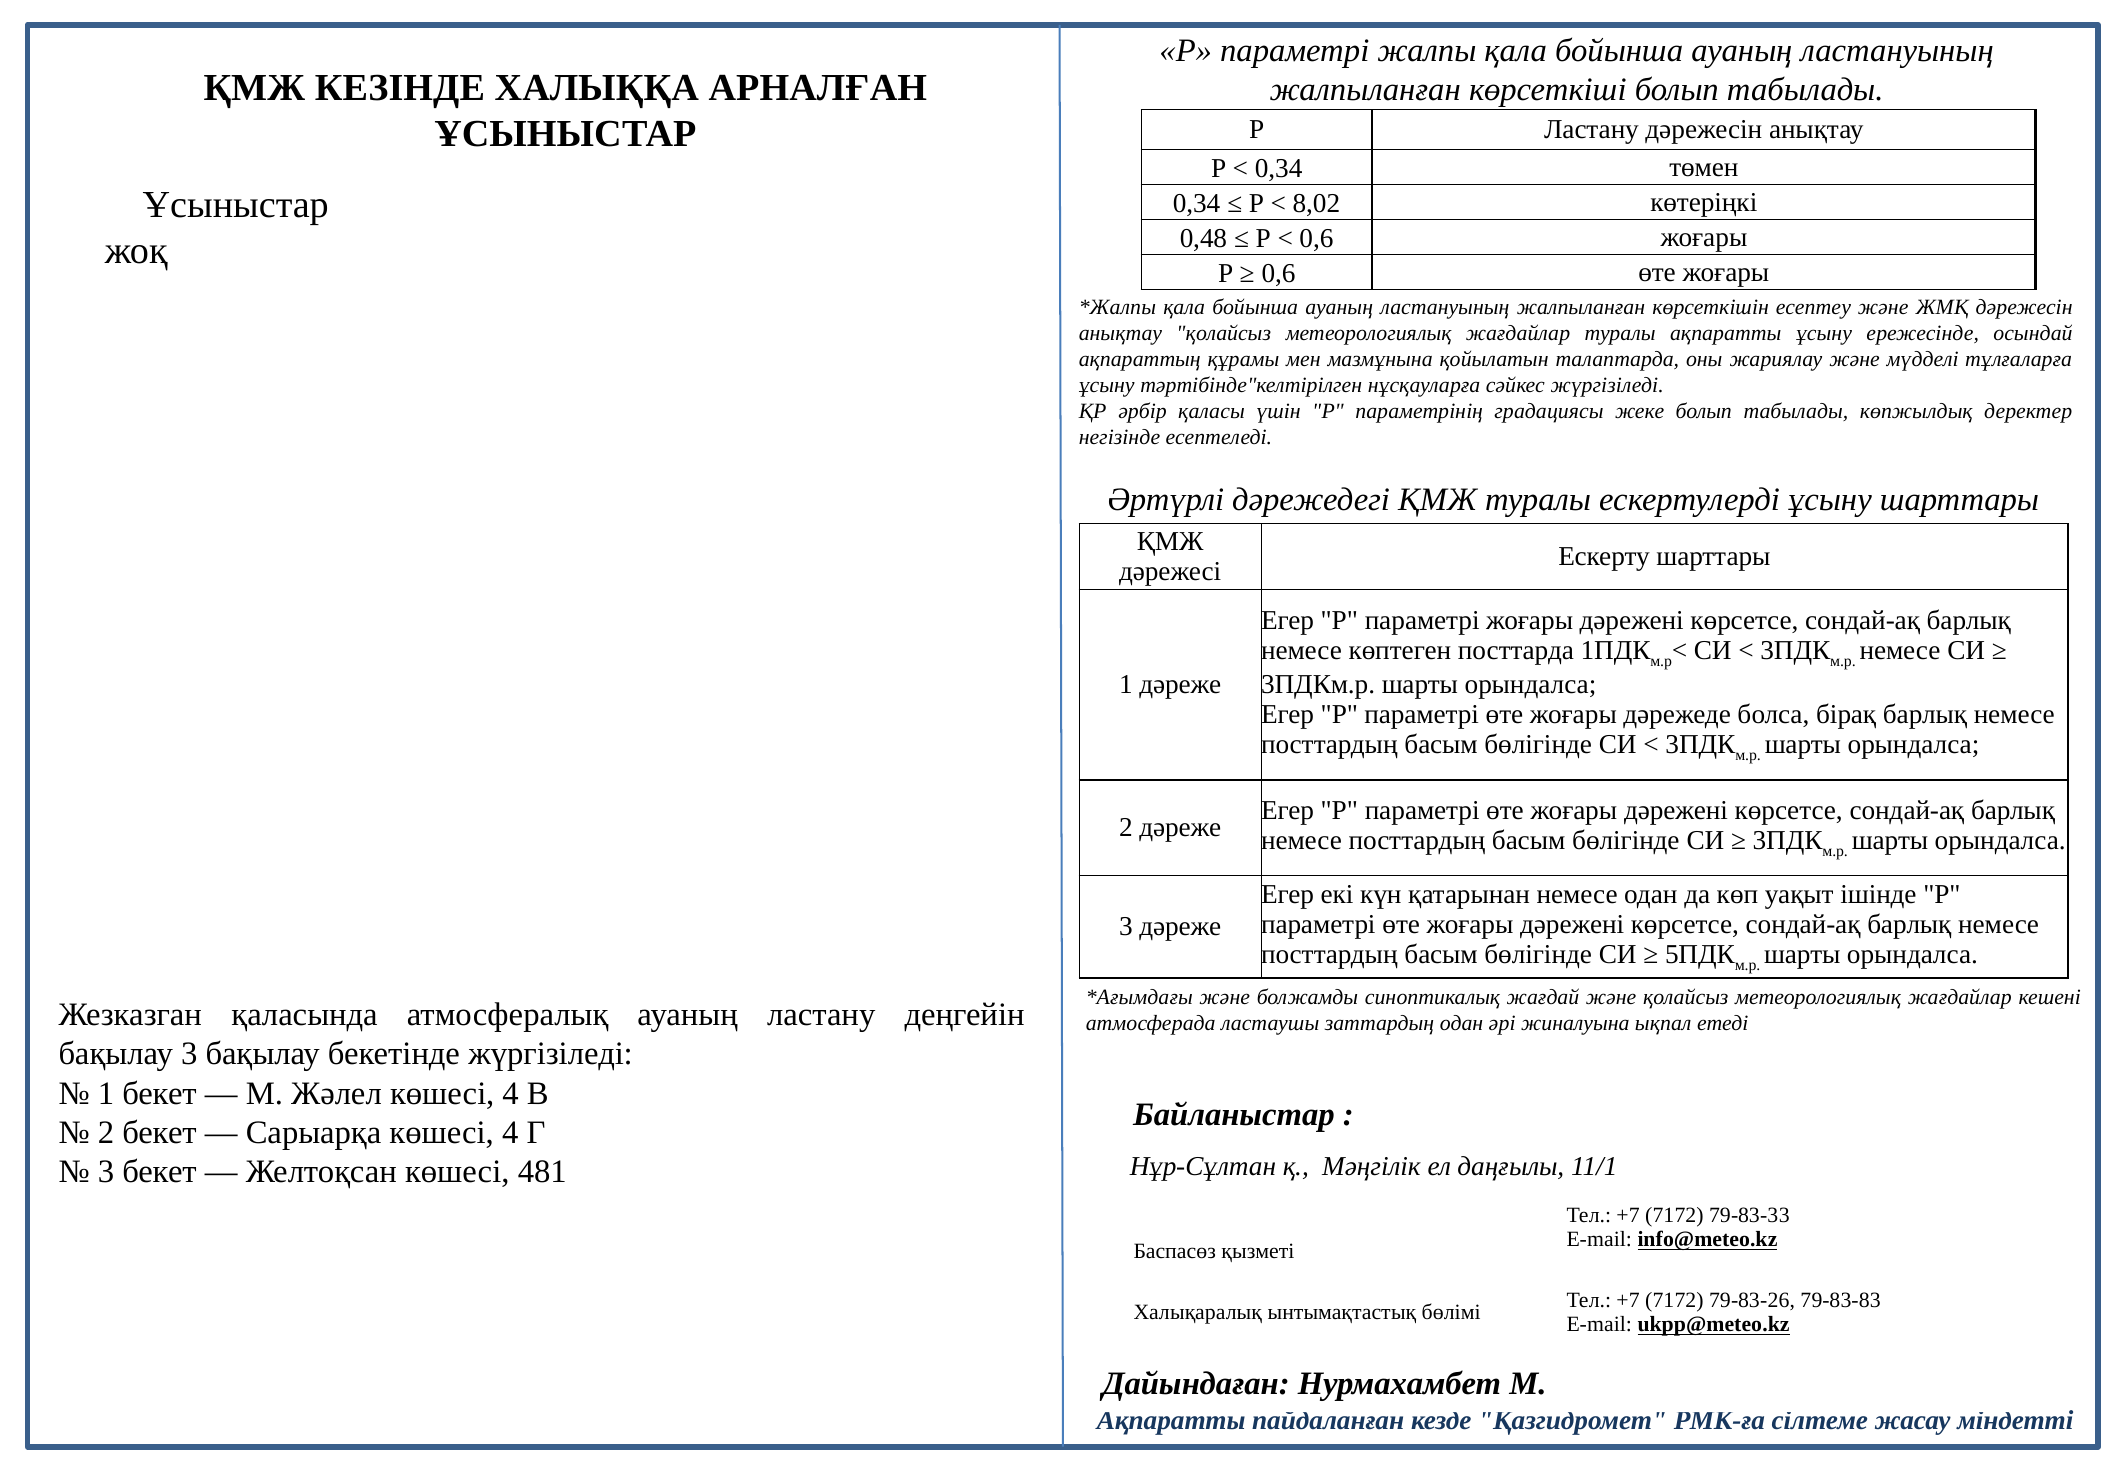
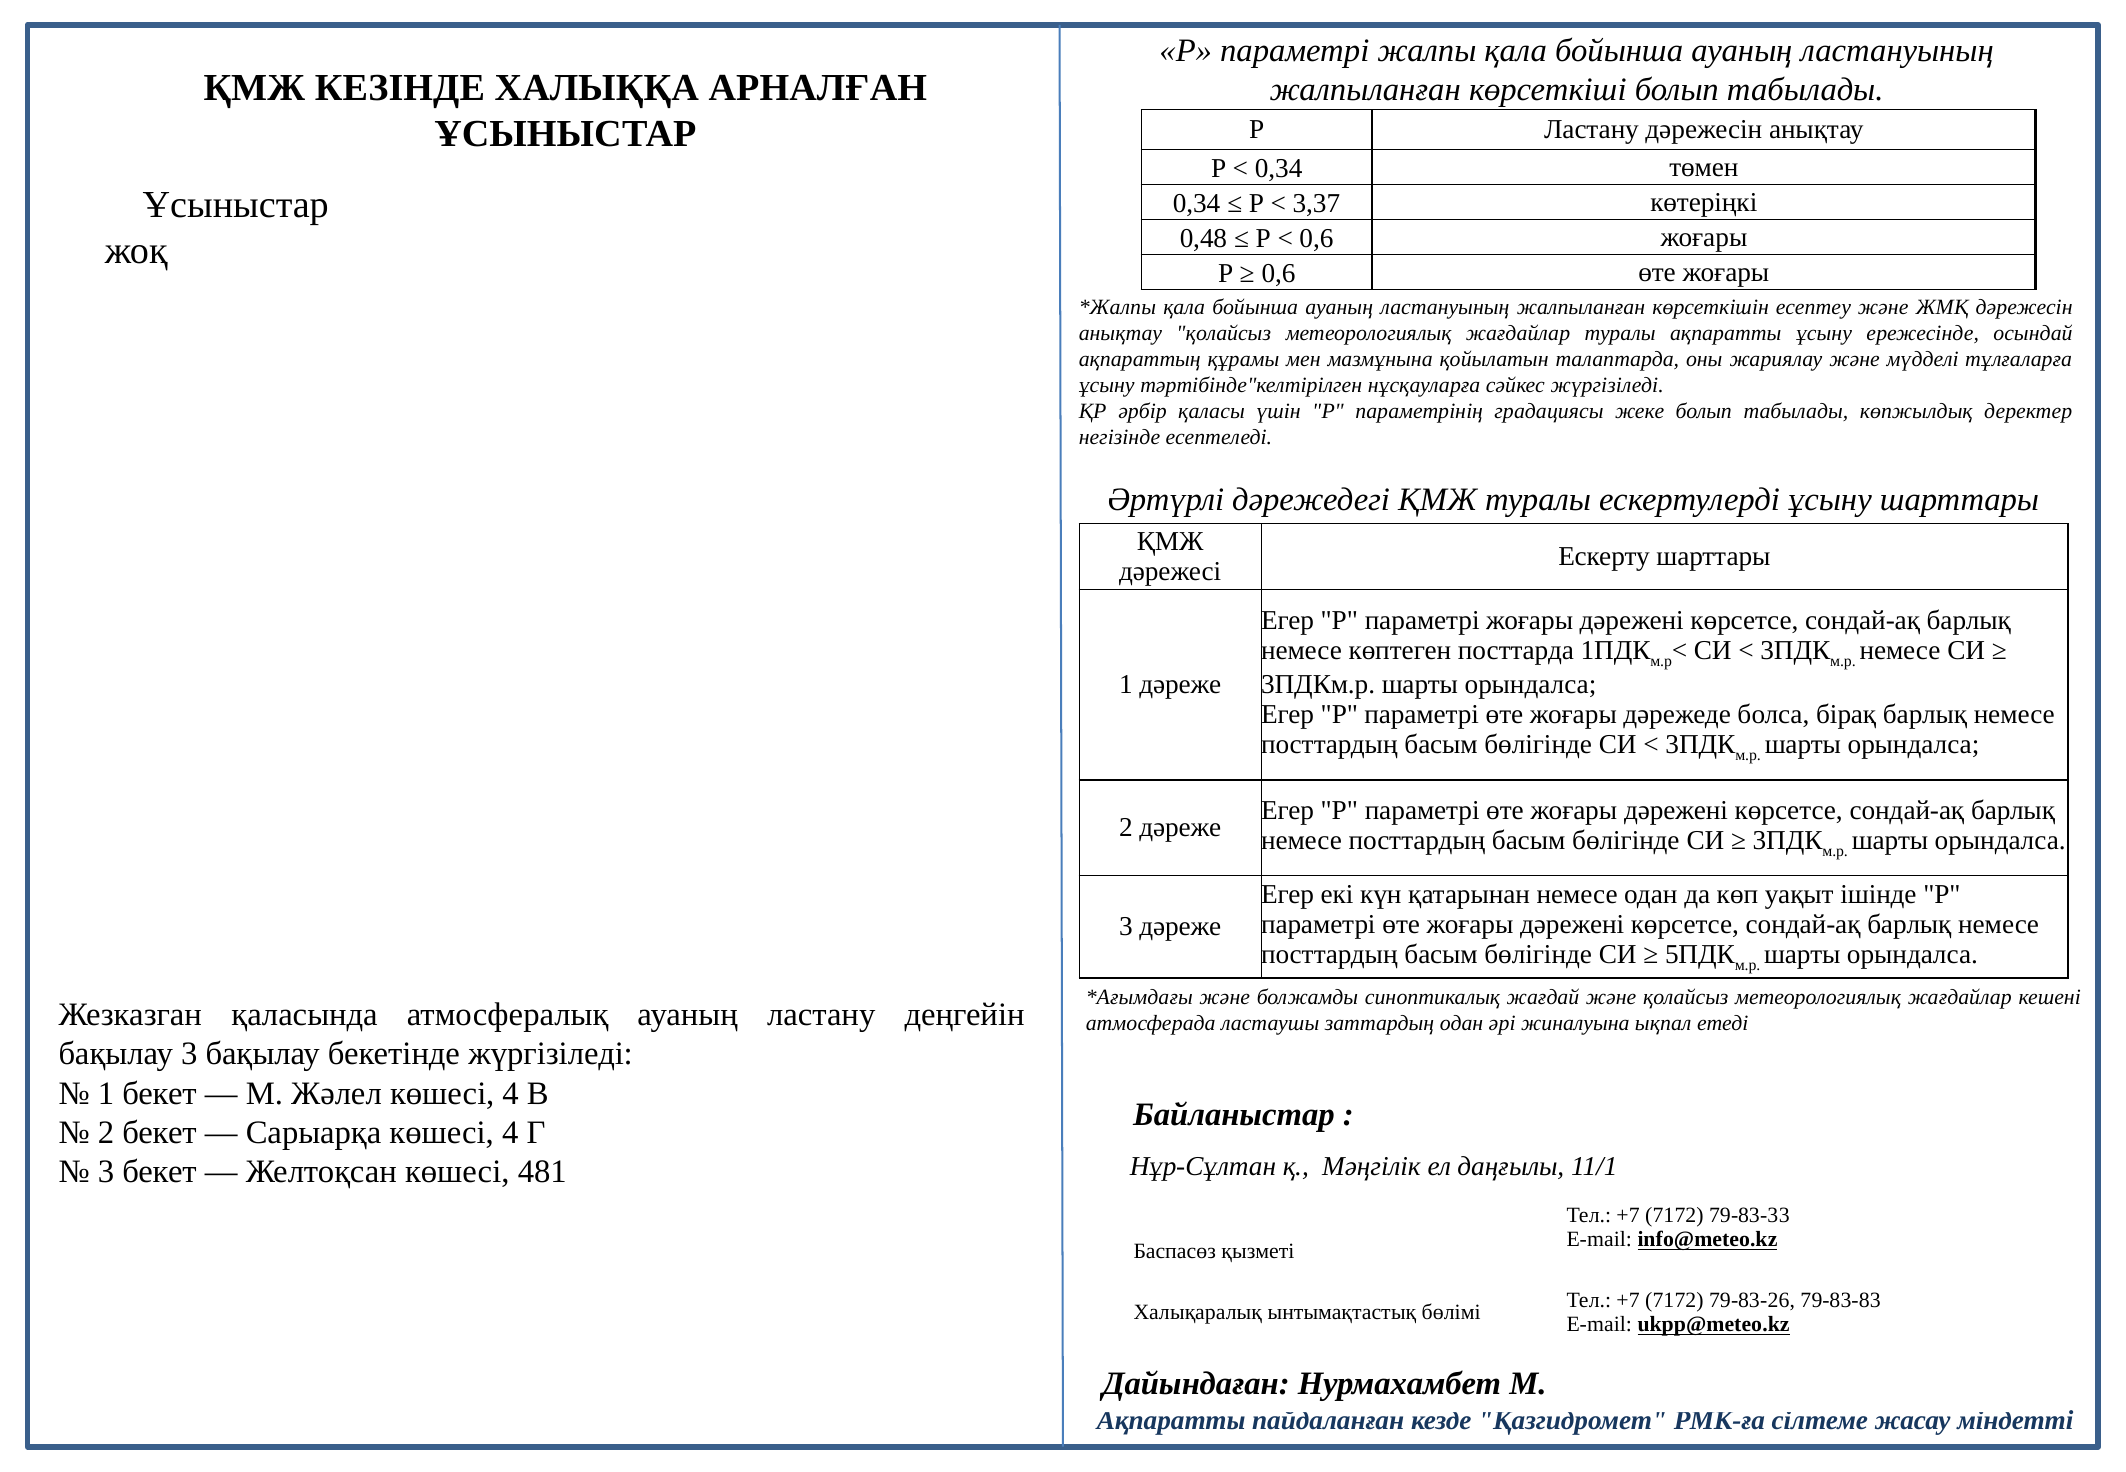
8,02: 8,02 -> 3,37
